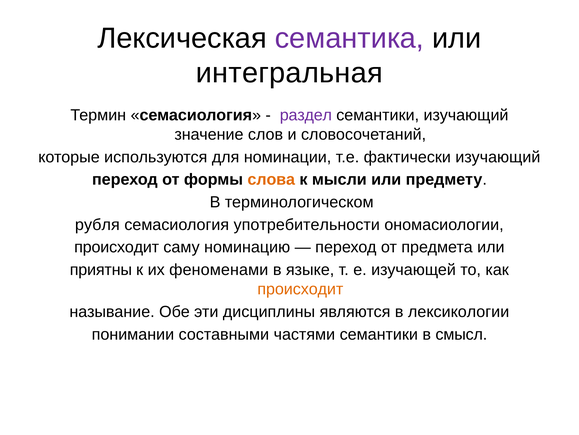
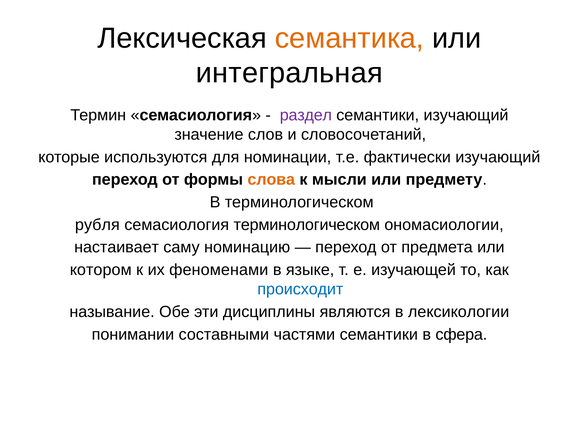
семантика colour: purple -> orange
семасиология употребительности: употребительности -> терминологическом
происходит at (117, 247): происходит -> настаивает
приятны: приятны -> котором
происходит at (300, 289) colour: orange -> blue
смысл: смысл -> сфера
